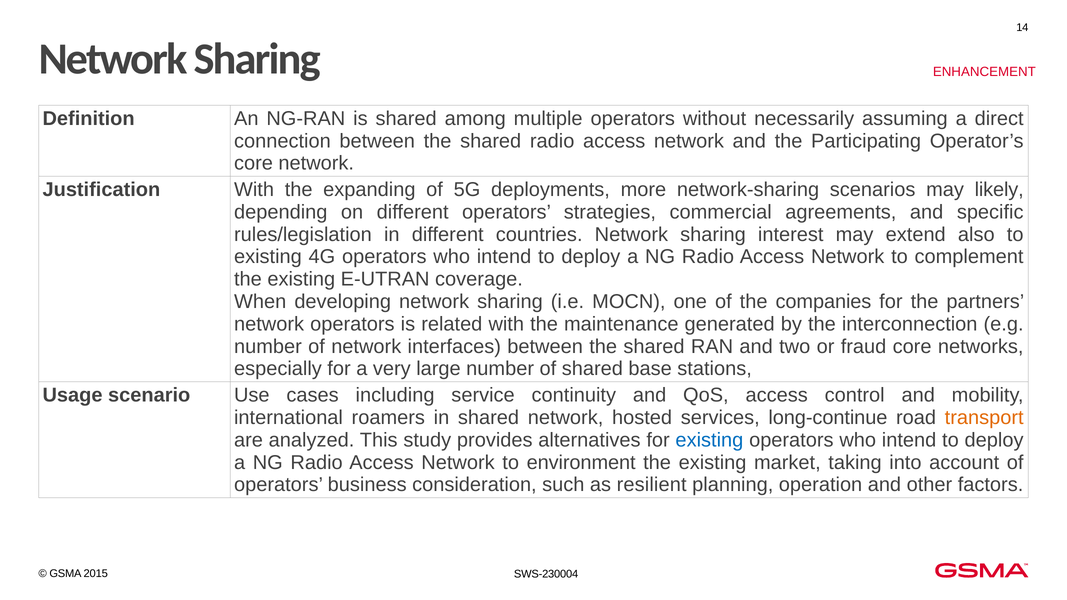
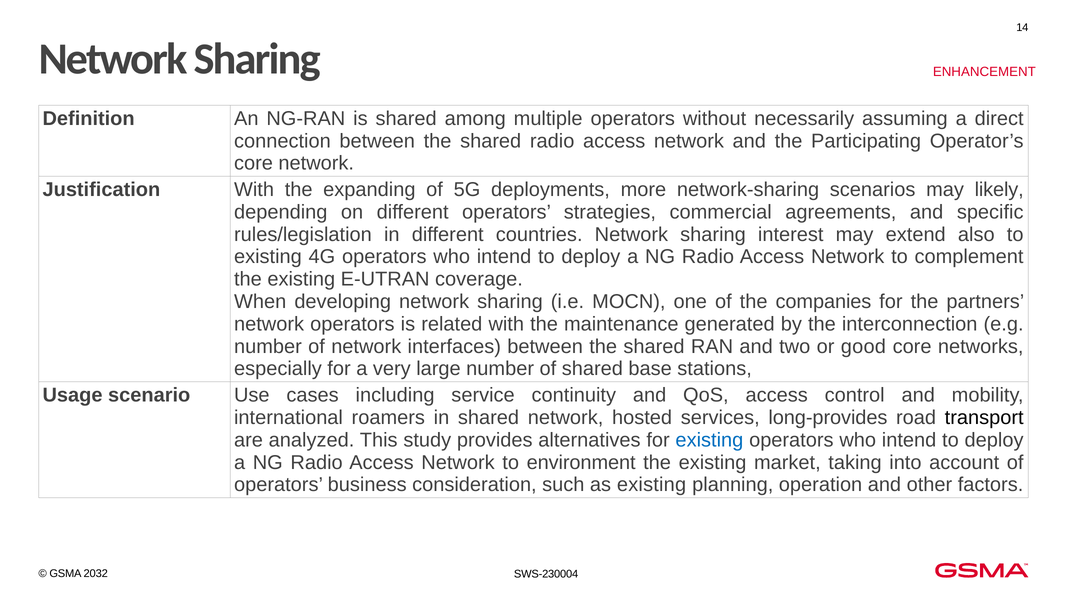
fraud: fraud -> good
long-continue: long-continue -> long-provides
transport colour: orange -> black
as resilient: resilient -> existing
2015: 2015 -> 2032
